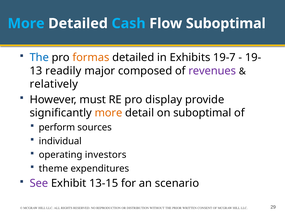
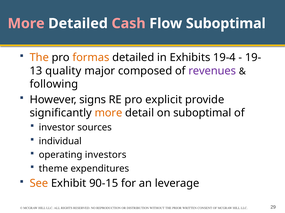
More at (26, 24) colour: light blue -> pink
Cash colour: light blue -> pink
The at (39, 58) colour: blue -> orange
19-7: 19-7 -> 19-4
readily: readily -> quality
relatively: relatively -> following
must: must -> signs
display: display -> explicit
perform: perform -> investor
See colour: purple -> orange
13-15: 13-15 -> 90-15
scenario: scenario -> leverage
